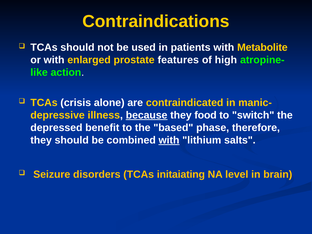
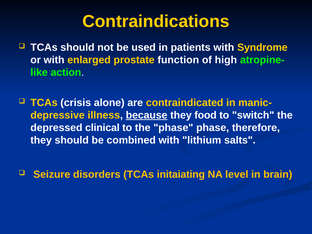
Metabolite: Metabolite -> Syndrome
features: features -> function
benefit: benefit -> clinical
the based: based -> phase
with at (169, 140) underline: present -> none
